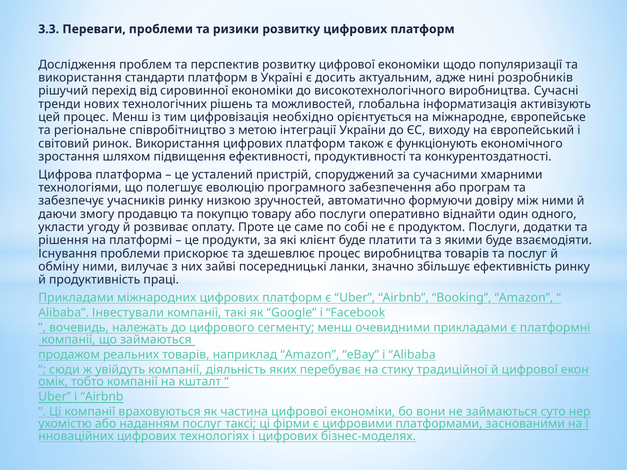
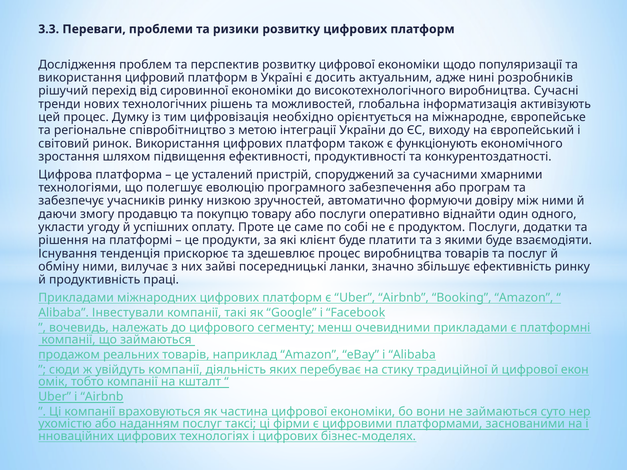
стандарти: стандарти -> цифровий
процес Менш: Менш -> Думку
розвиває: розвиває -> успішних
Існування проблеми: проблеми -> тенденція
